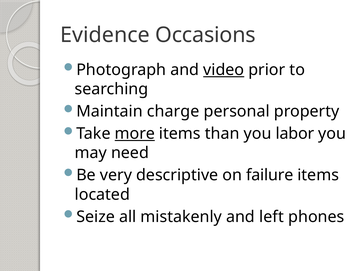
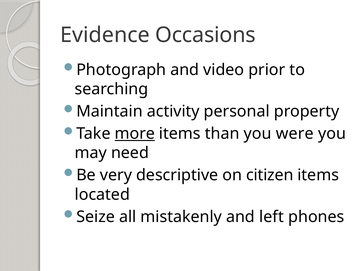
video underline: present -> none
charge: charge -> activity
labor: labor -> were
failure: failure -> citizen
